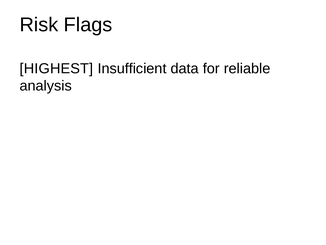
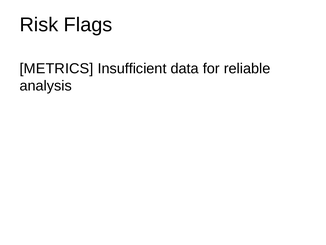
HIGHEST: HIGHEST -> METRICS
